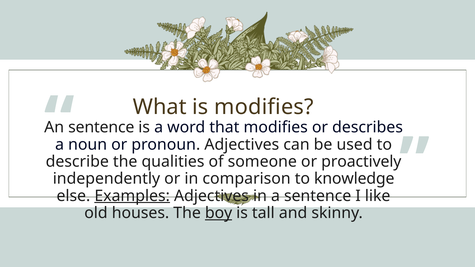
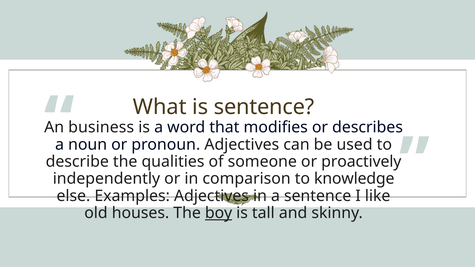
is modifies: modifies -> sentence
sentence at (101, 127): sentence -> business
Examples underline: present -> none
